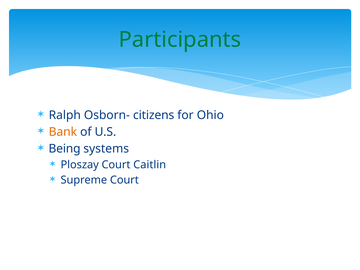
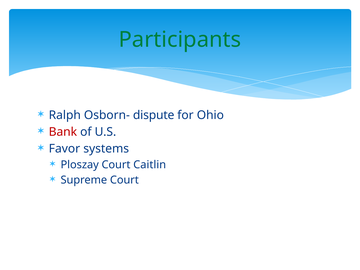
citizens: citizens -> dispute
Bank colour: orange -> red
Being: Being -> Favor
